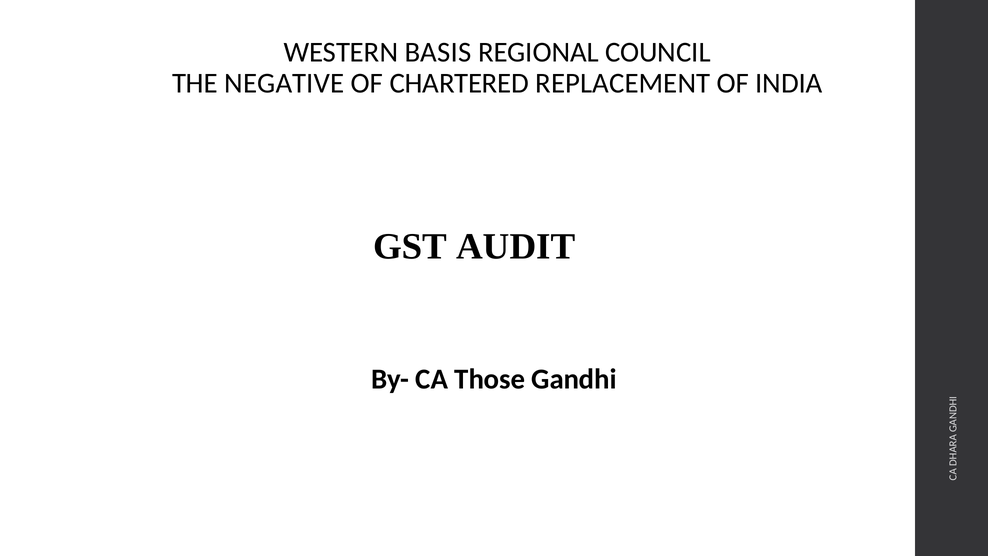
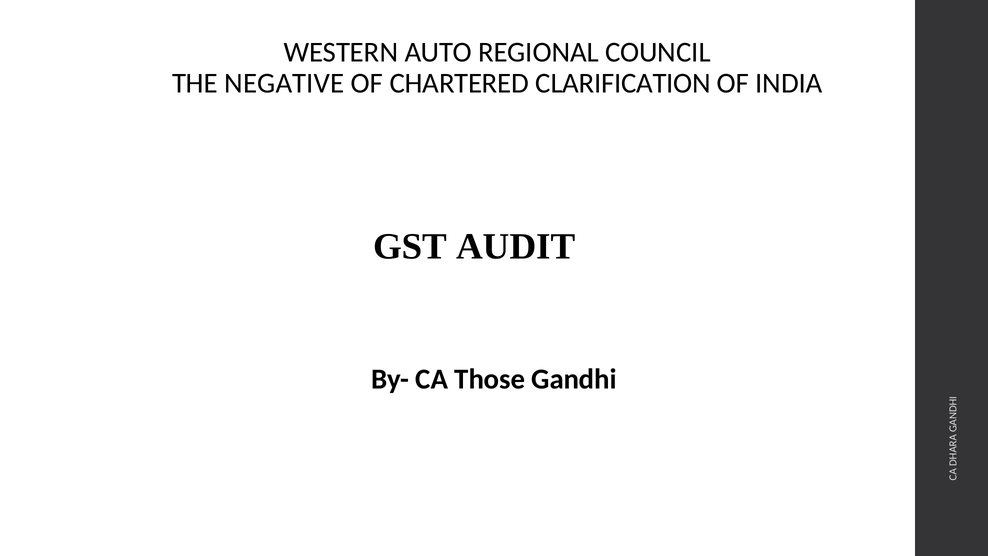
BASIS: BASIS -> AUTO
REPLACEMENT: REPLACEMENT -> CLARIFICATION
